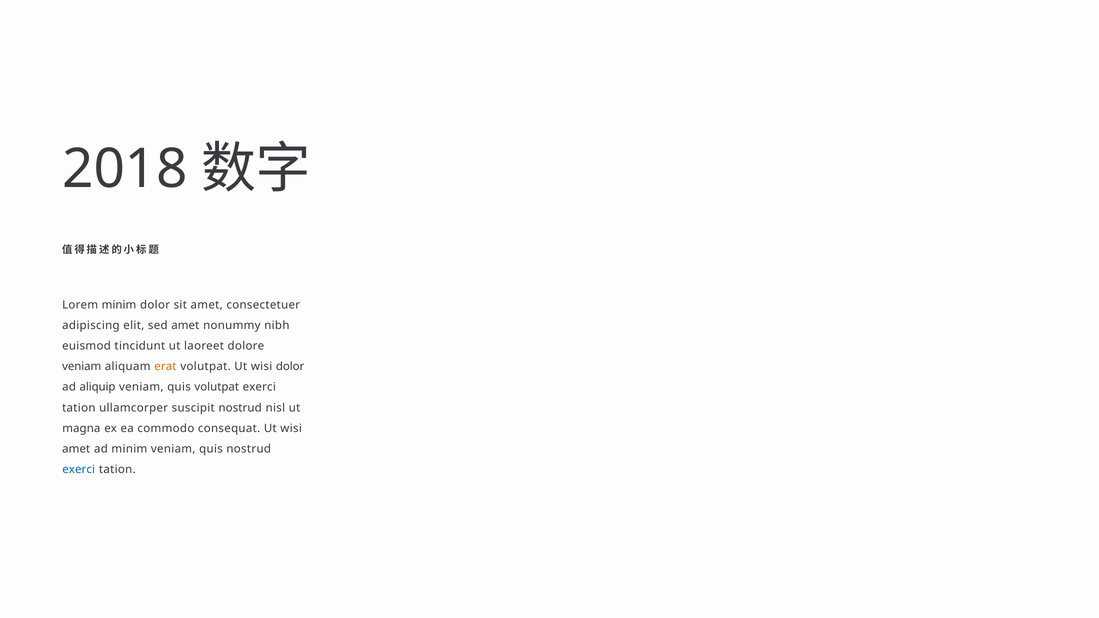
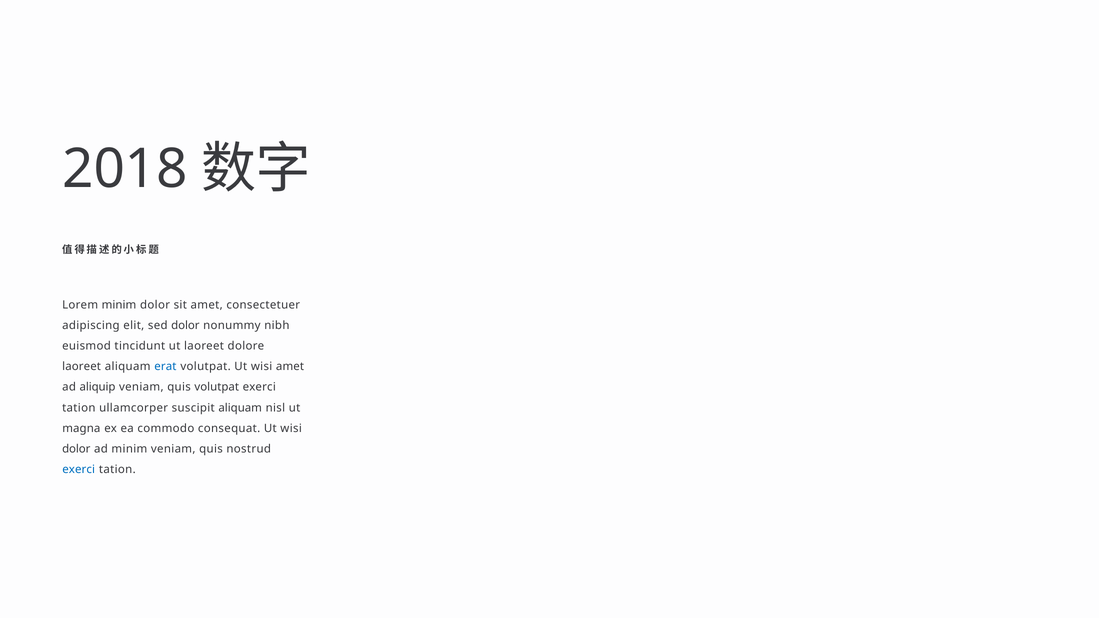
sed amet: amet -> dolor
veniam at (82, 367): veniam -> laoreet
erat colour: orange -> blue
wisi dolor: dolor -> amet
suscipit nostrud: nostrud -> aliquam
amet at (76, 449): amet -> dolor
